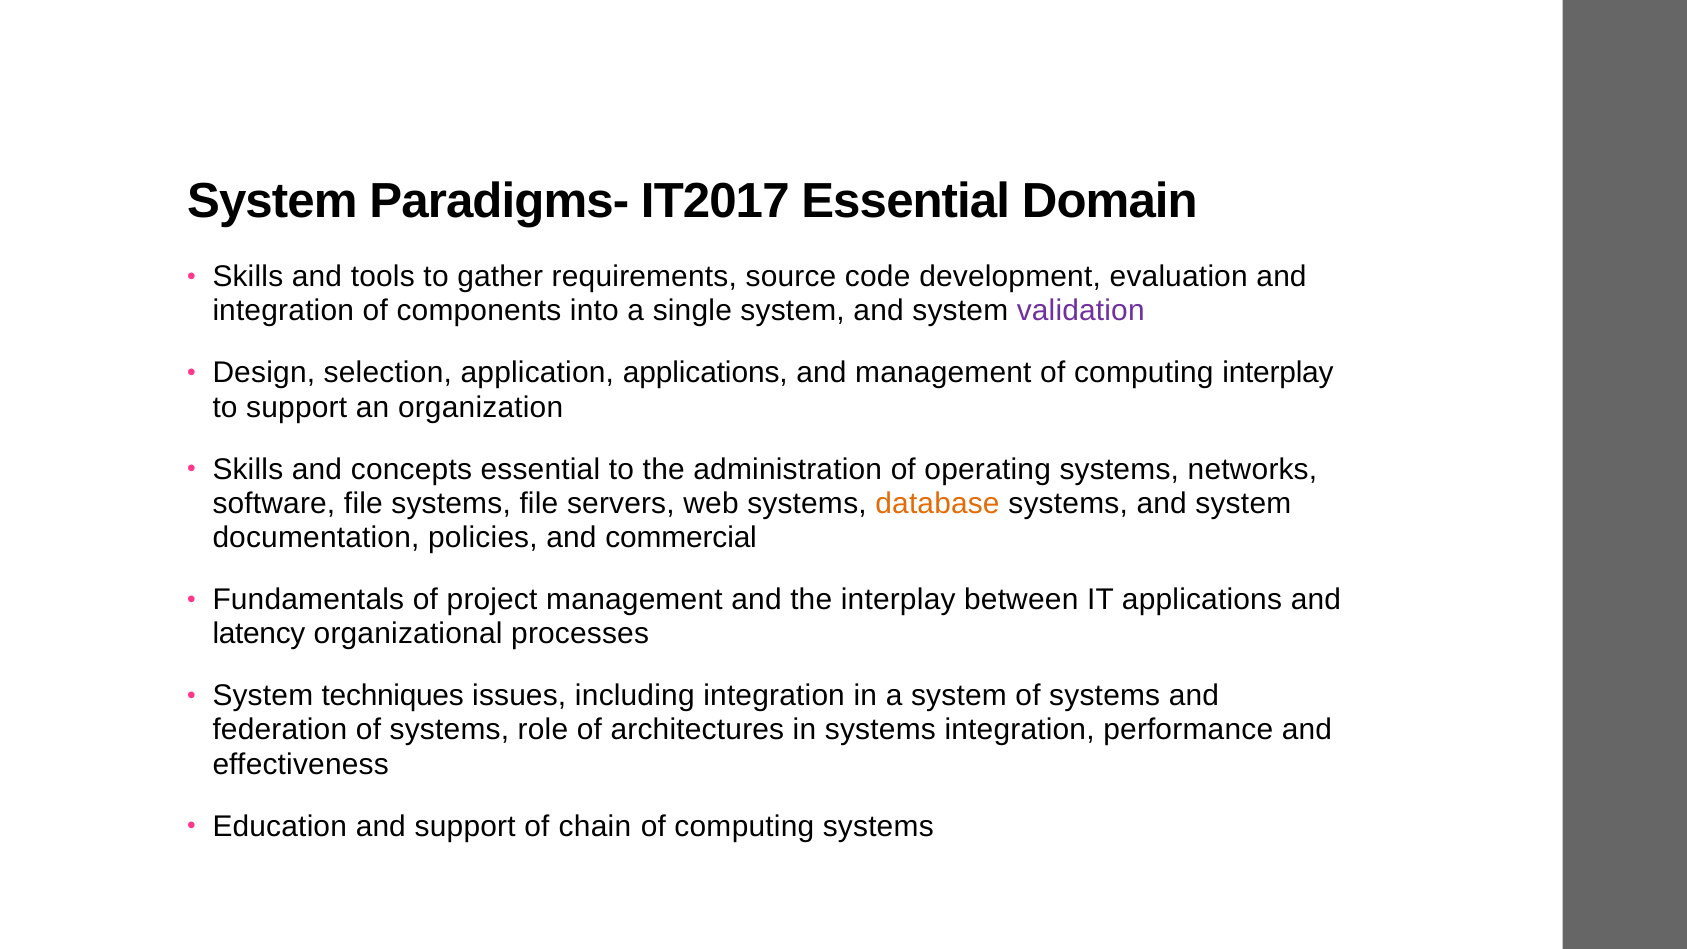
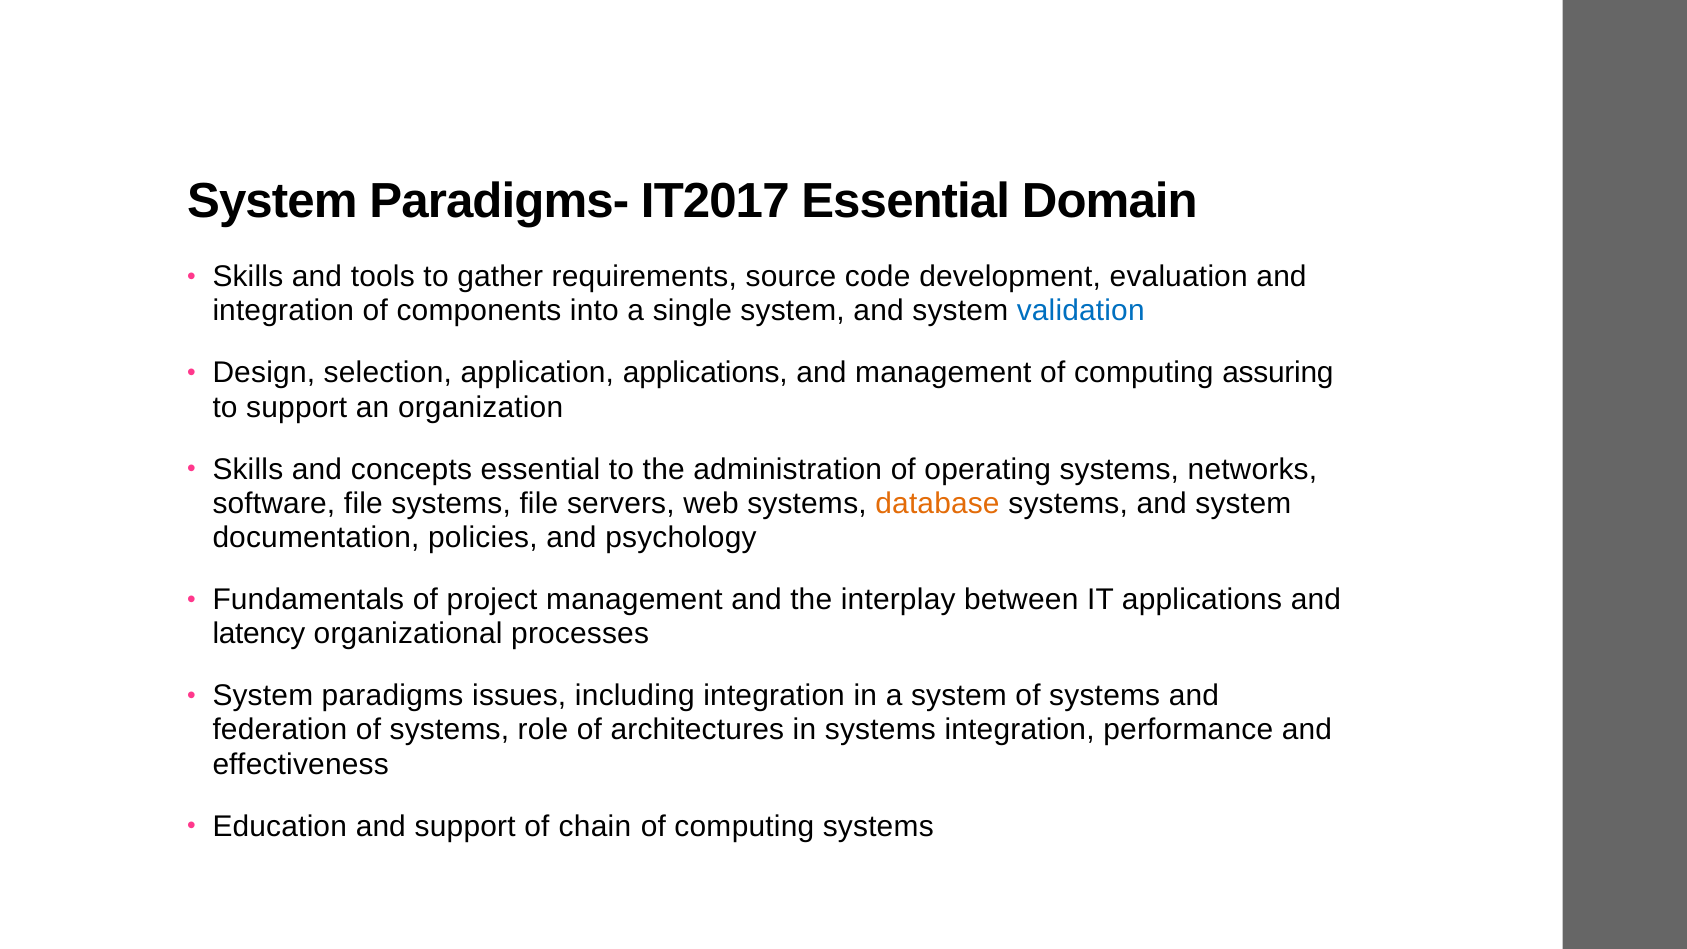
validation colour: purple -> blue
computing interplay: interplay -> assuring
commercial: commercial -> psychology
techniques: techniques -> paradigms
